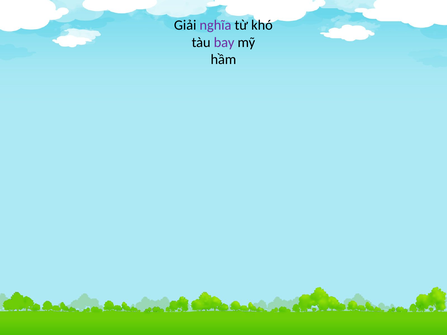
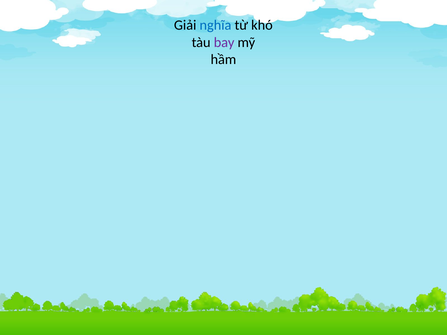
nghĩa colour: purple -> blue
